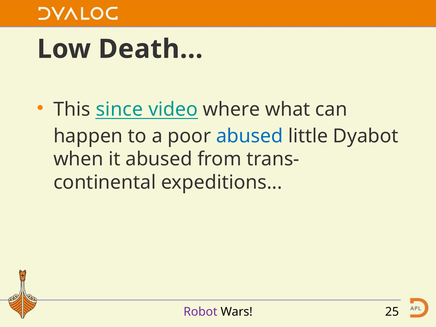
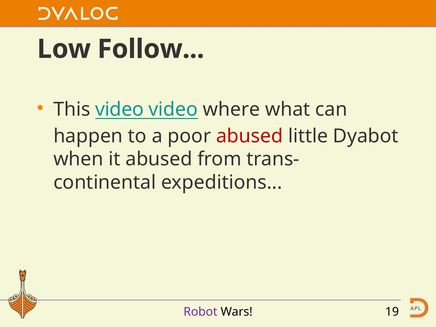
Death: Death -> Follow
This since: since -> video
abused at (250, 136) colour: blue -> red
25: 25 -> 19
